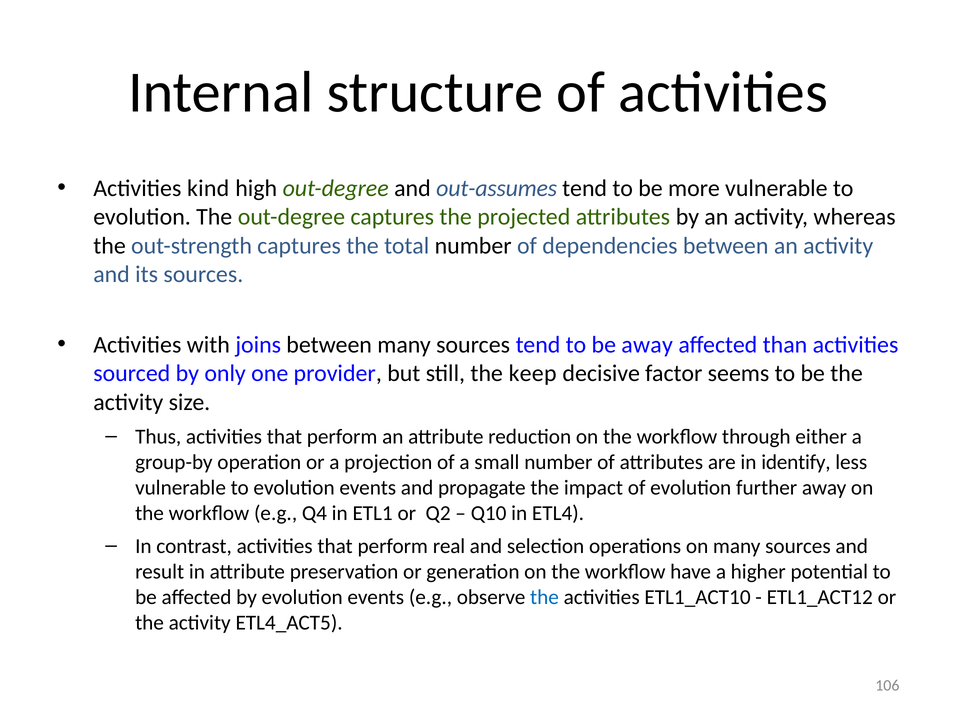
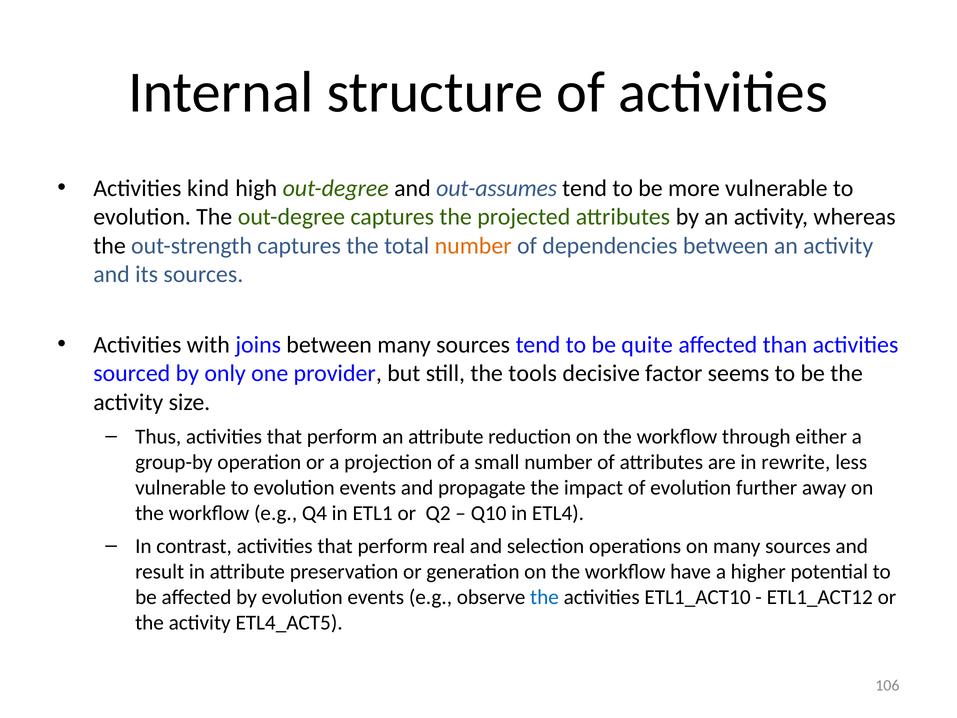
number at (473, 246) colour: black -> orange
be away: away -> quite
keep: keep -> tools
identify: identify -> rewrite
